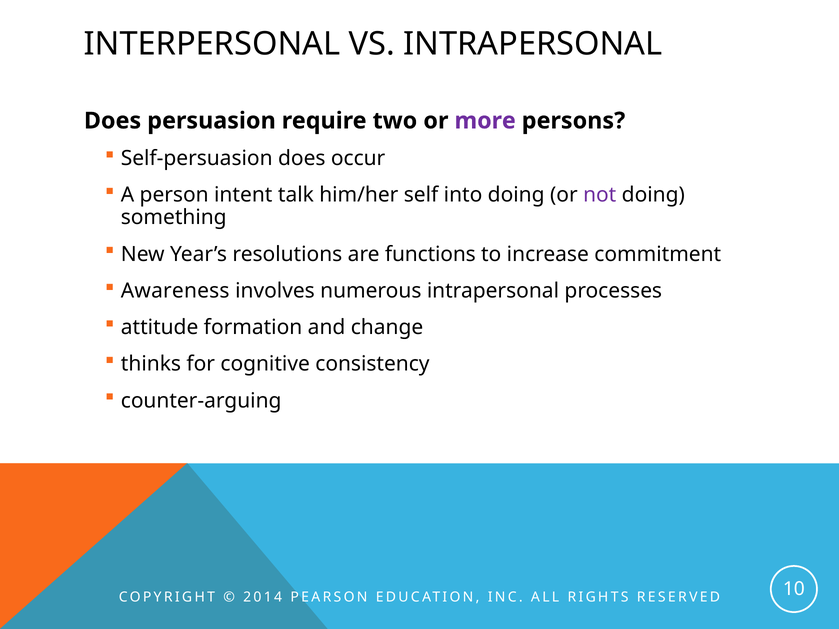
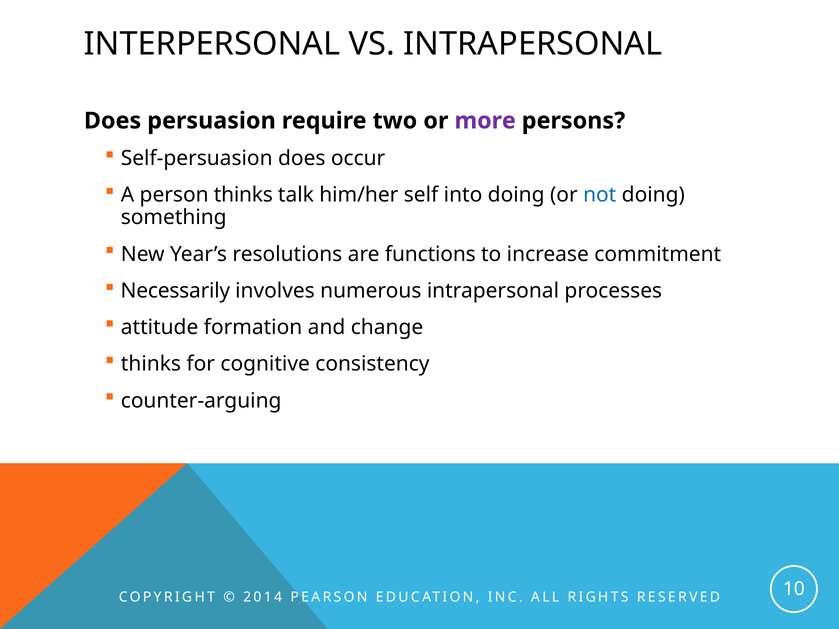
person intent: intent -> thinks
not colour: purple -> blue
Awareness: Awareness -> Necessarily
